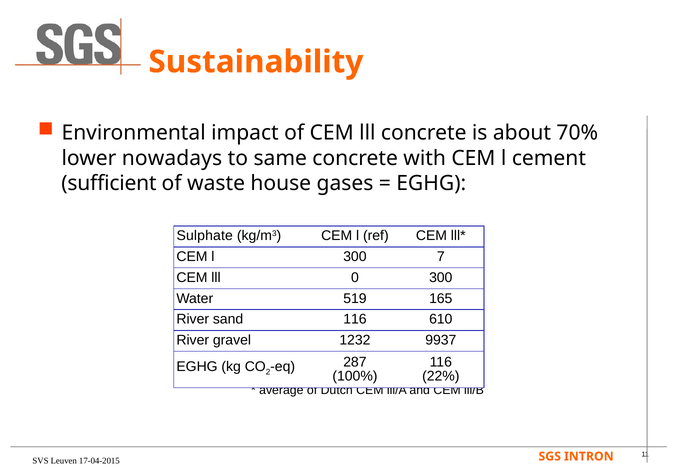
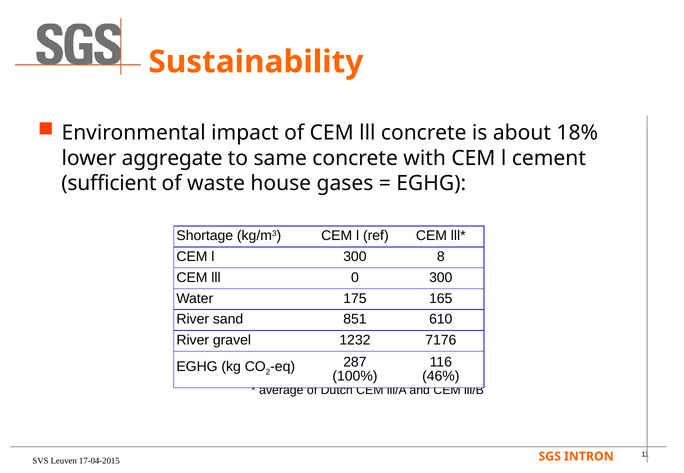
70%: 70% -> 18%
nowadays: nowadays -> aggregate
Sulphate: Sulphate -> Shortage
7: 7 -> 8
519: 519 -> 175
sand 116: 116 -> 851
9937: 9937 -> 7176
22%: 22% -> 46%
